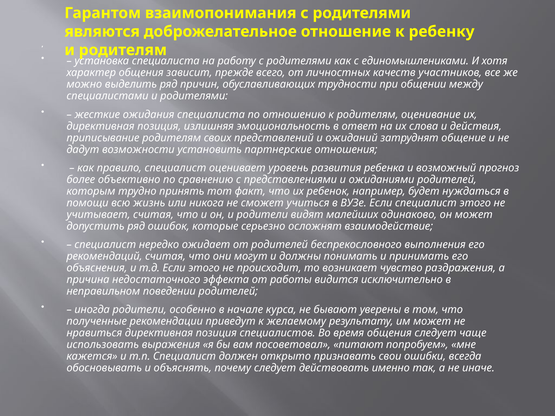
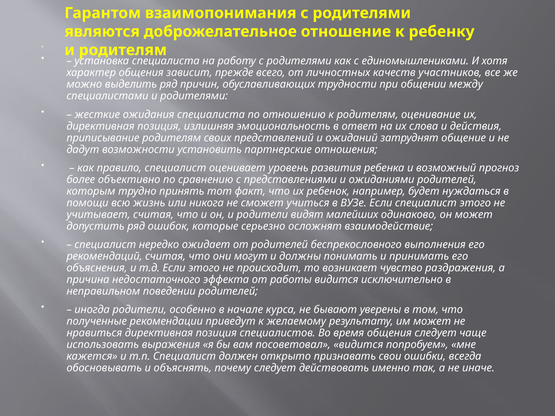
посоветовал питают: питают -> видится
